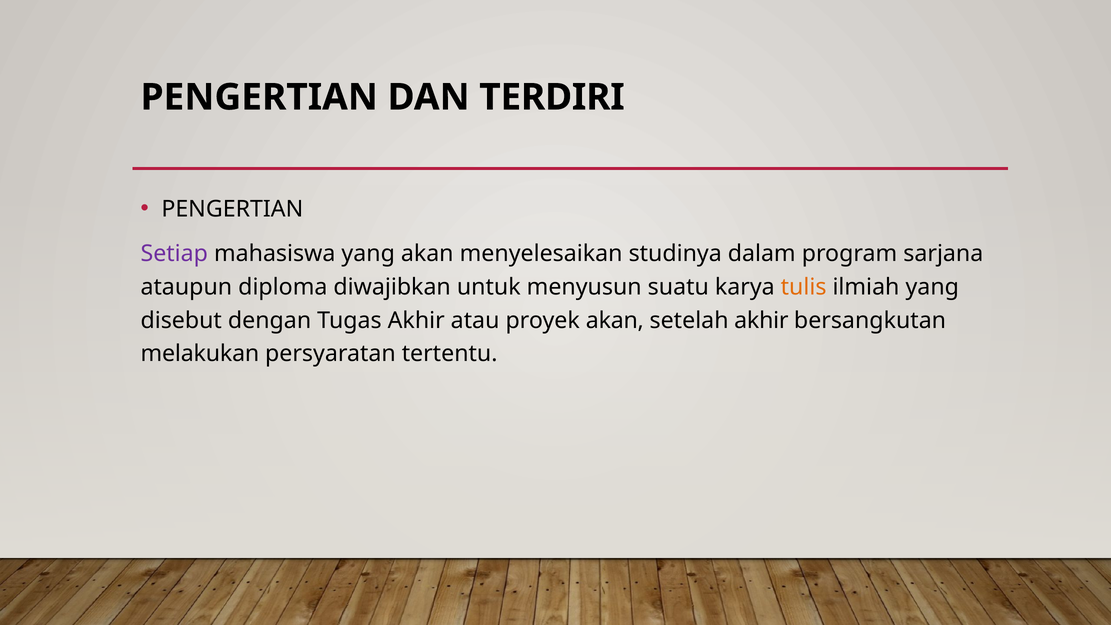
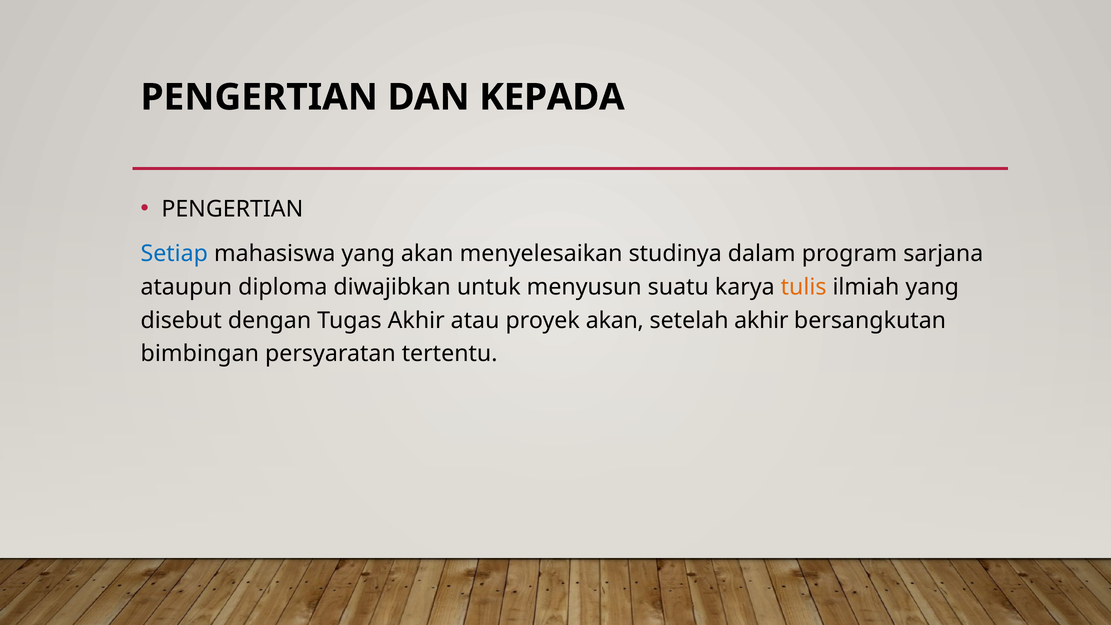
TERDIRI: TERDIRI -> KEPADA
Setiap colour: purple -> blue
melakukan: melakukan -> bimbingan
